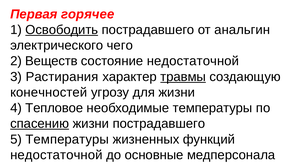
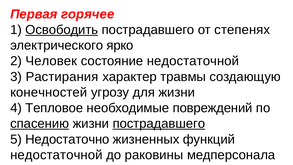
анальгин: анальгин -> степенях
чего: чего -> ярко
Веществ: Веществ -> Человек
травмы underline: present -> none
необходимые температуры: температуры -> повреждений
пострадавшего at (159, 124) underline: none -> present
5 Температуры: Температуры -> Недостаточно
основные: основные -> раковины
